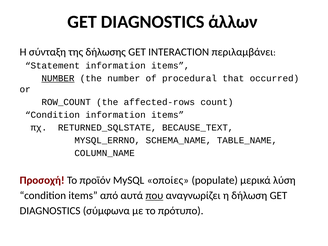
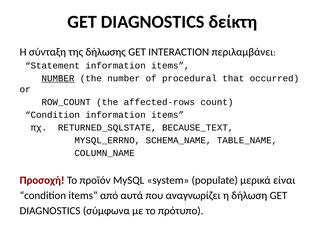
άλλων: άλλων -> δείκτη
οποίες: οποίες -> system
λύση: λύση -> είναι
που underline: present -> none
